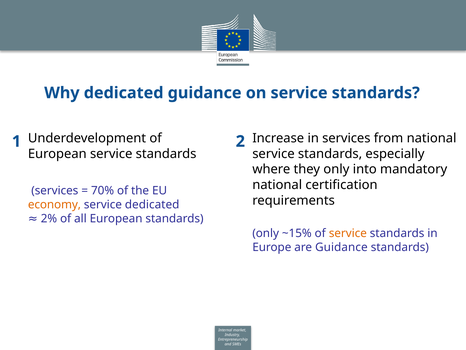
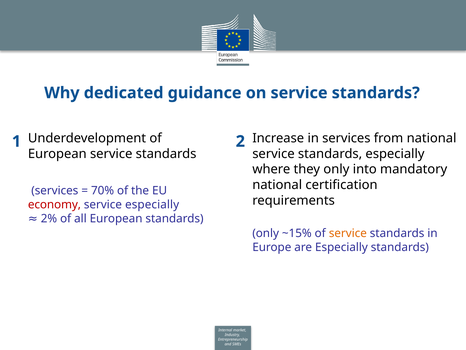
economy colour: orange -> red
service dedicated: dedicated -> especially
are Guidance: Guidance -> Especially
